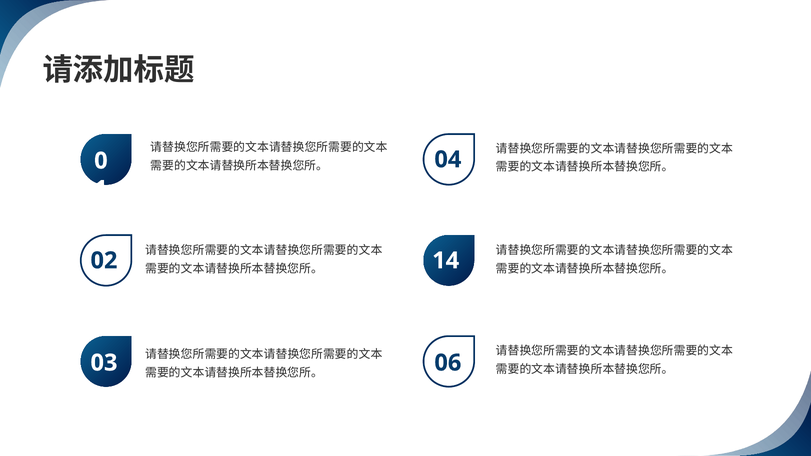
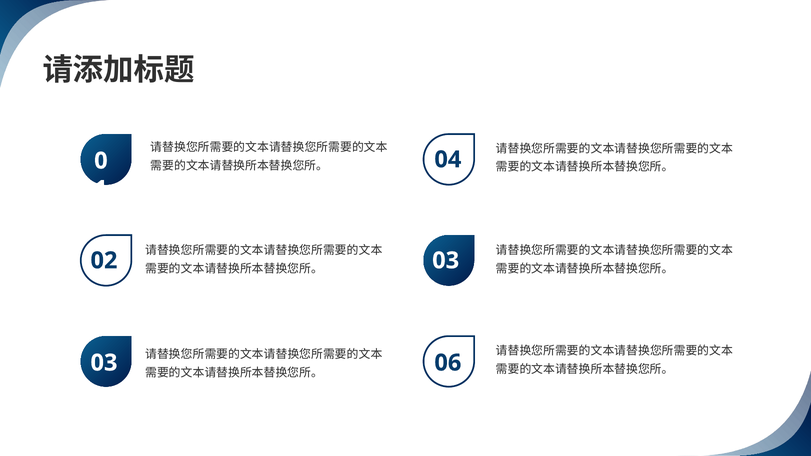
02 14: 14 -> 03
